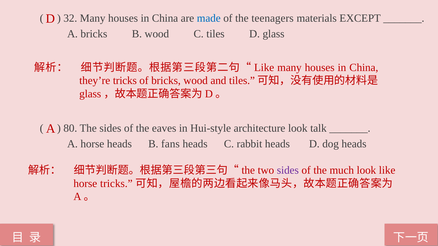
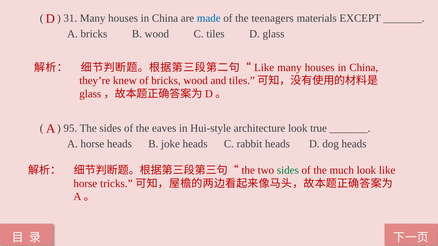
32: 32 -> 31
they’re tricks: tricks -> knew
80: 80 -> 95
talk: talk -> true
fans: fans -> joke
sides at (288, 171) colour: purple -> green
